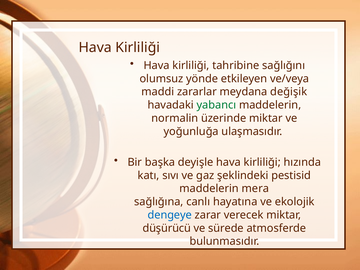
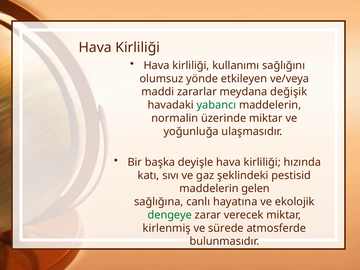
tahribine: tahribine -> kullanımı
mera: mera -> gelen
dengeye colour: blue -> green
düşürücü: düşürücü -> kirlenmiş
